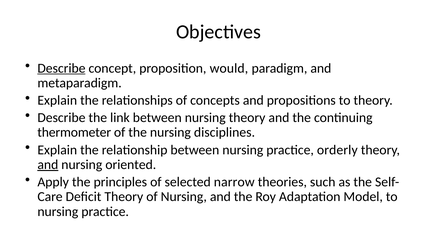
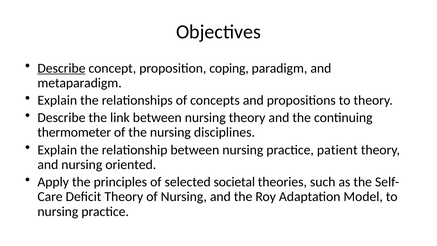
would: would -> coping
orderly: orderly -> patient
and at (48, 164) underline: present -> none
narrow: narrow -> societal
